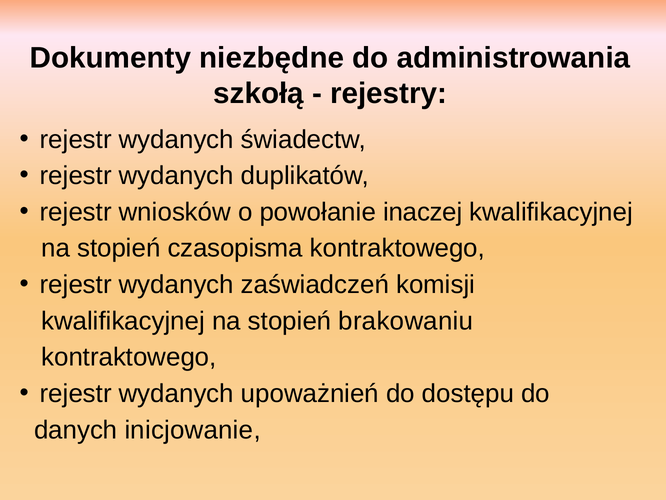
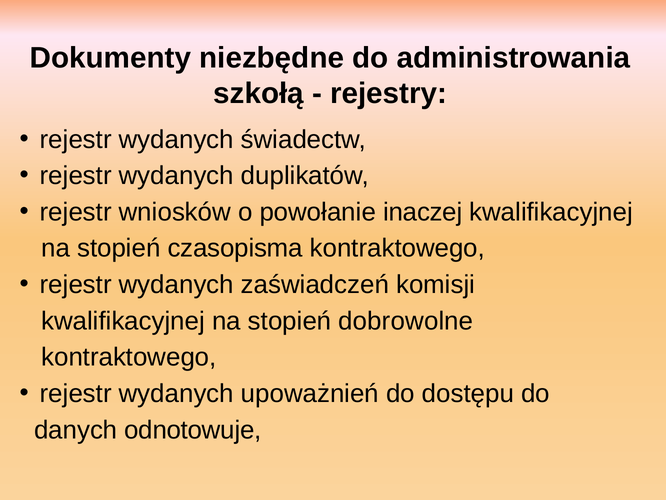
brakowaniu: brakowaniu -> dobrowolne
inicjowanie: inicjowanie -> odnotowuje
